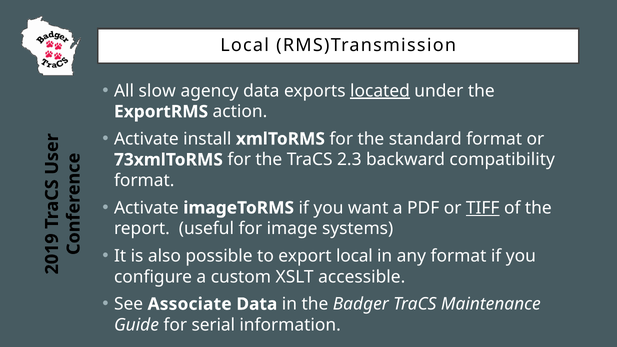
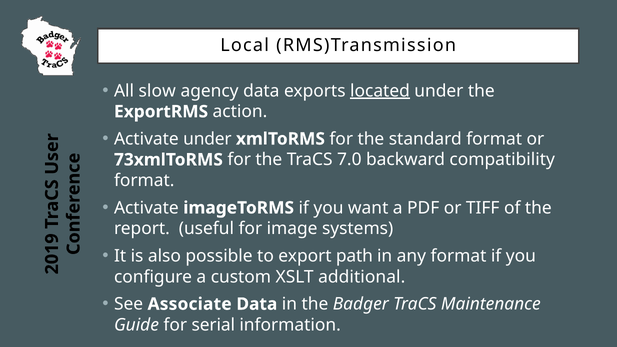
Activate install: install -> under
2.3: 2.3 -> 7.0
TIFF underline: present -> none
export local: local -> path
accessible: accessible -> additional
